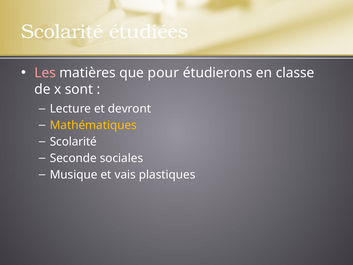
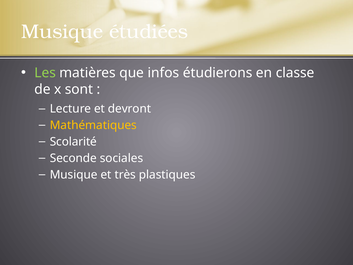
Scolarité at (62, 32): Scolarité -> Musique
Les colour: pink -> light green
pour: pour -> infos
vais: vais -> très
